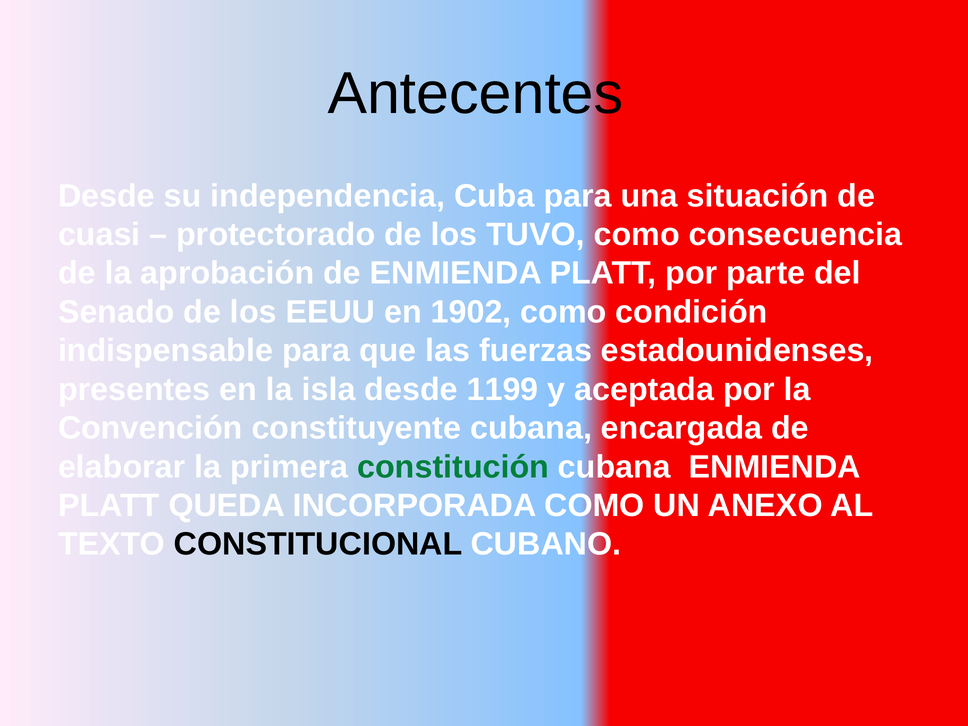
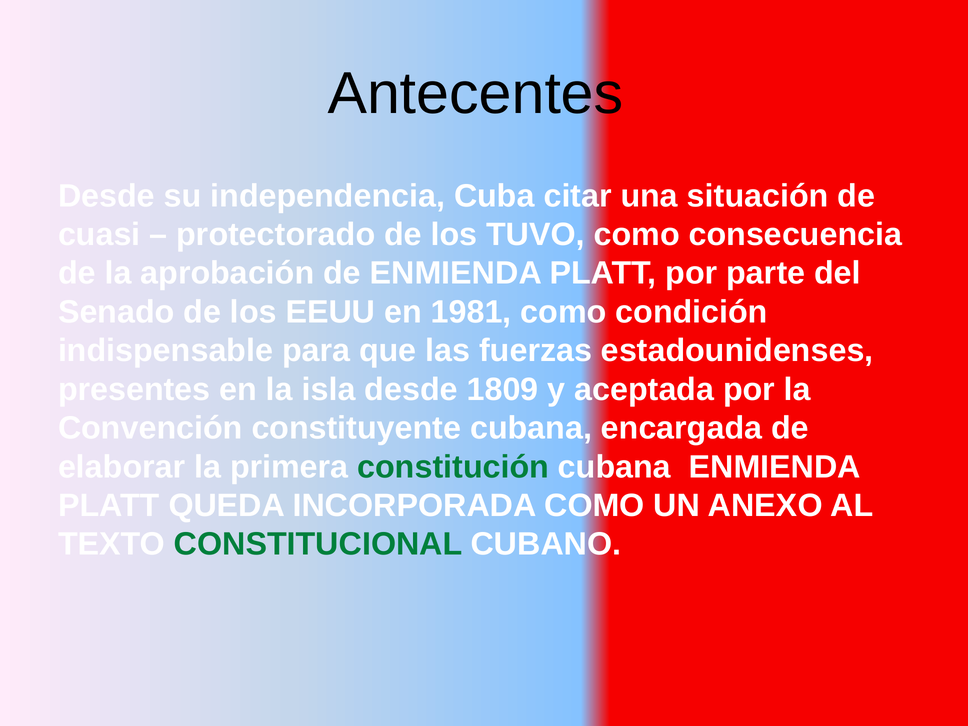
Cuba para: para -> citar
1902: 1902 -> 1981
1199: 1199 -> 1809
CONSTITUCIONAL colour: black -> green
